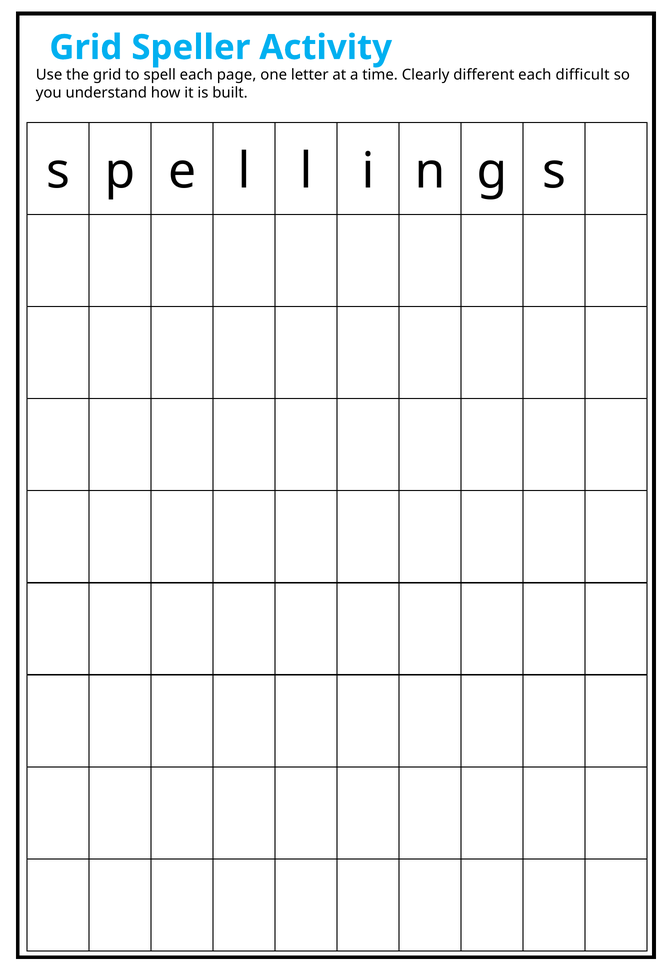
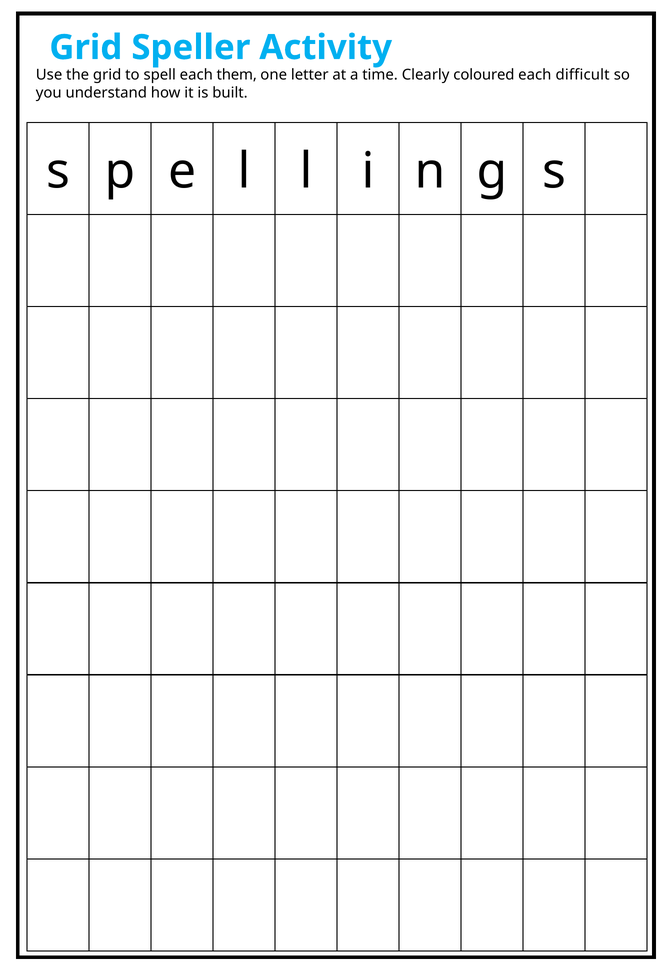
page: page -> them
different: different -> coloured
